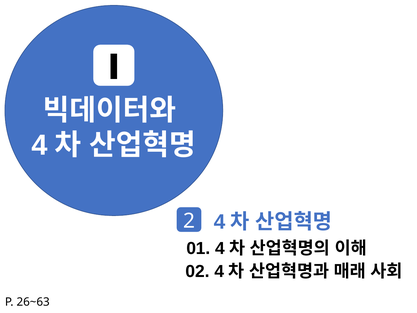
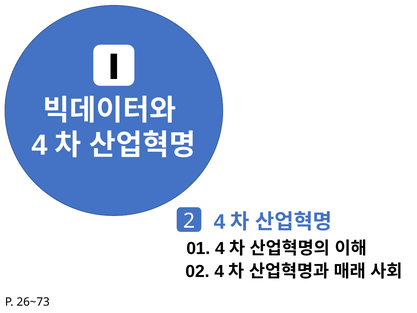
26~63: 26~63 -> 26~73
